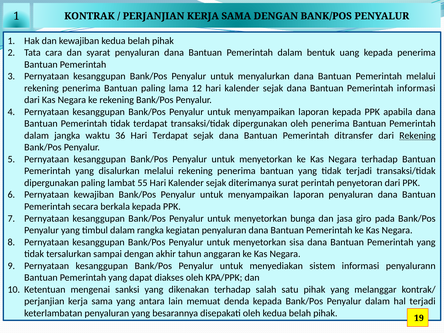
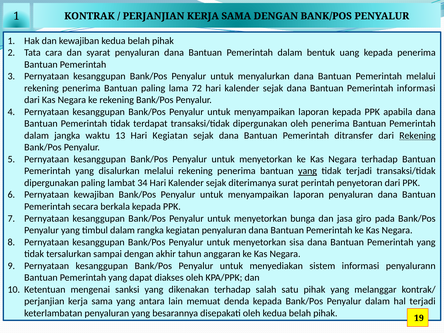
12: 12 -> 72
36: 36 -> 13
Hari Terdapat: Terdapat -> Kegiatan
yang at (308, 171) underline: none -> present
55: 55 -> 34
